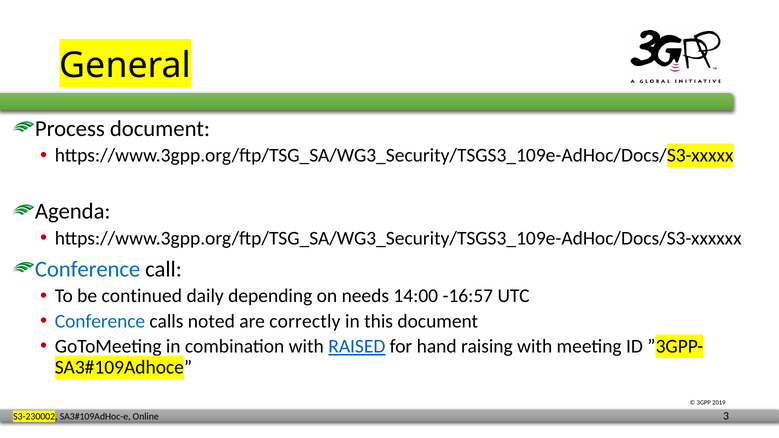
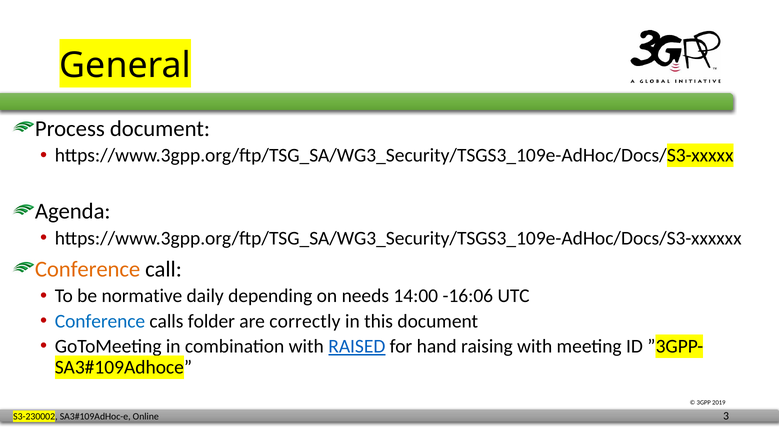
Conference at (88, 269) colour: blue -> orange
continued: continued -> normative
-16:57: -16:57 -> -16:06
noted: noted -> folder
